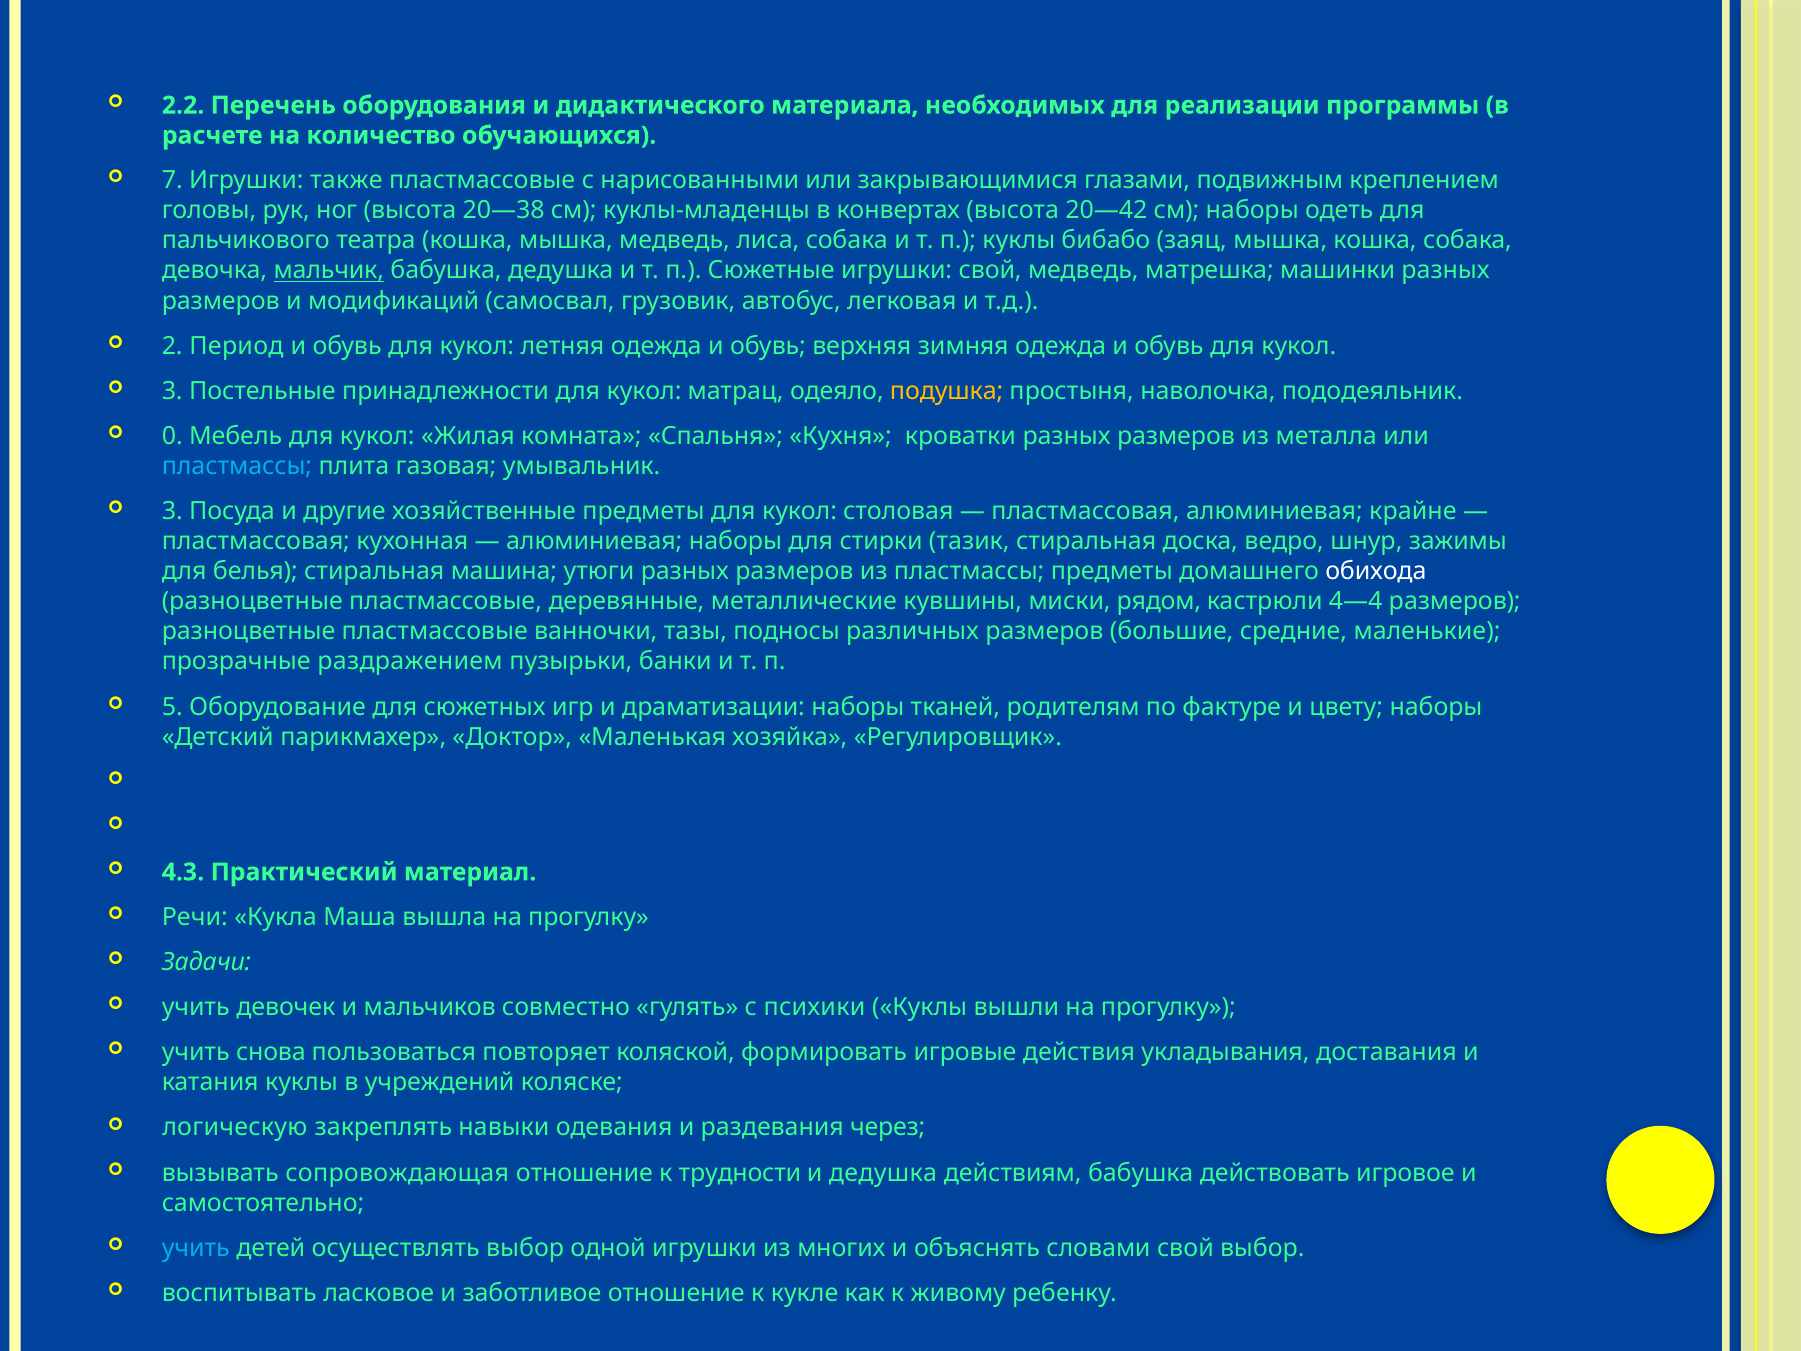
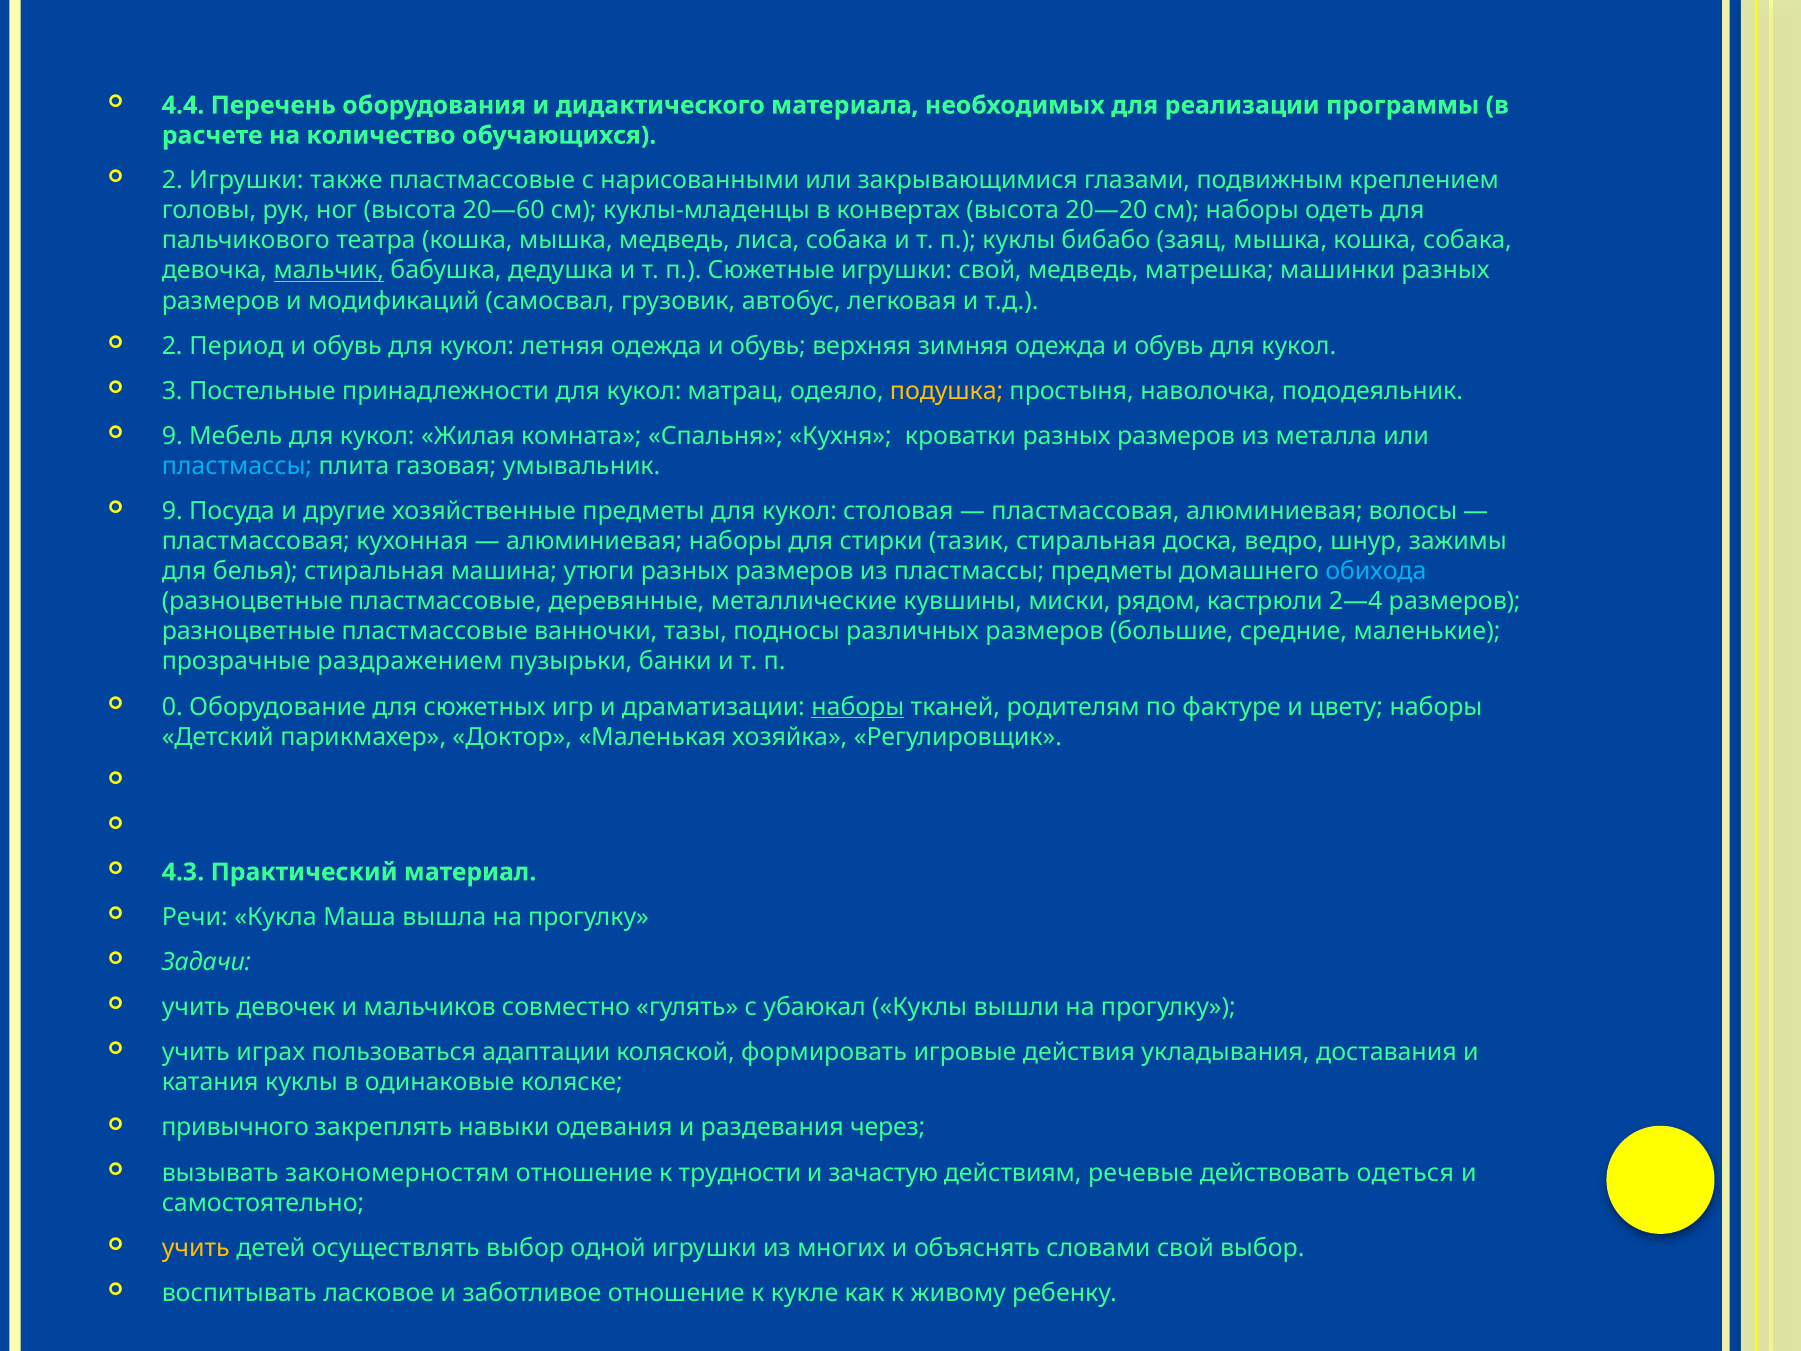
2.2: 2.2 -> 4.4
7 at (172, 180): 7 -> 2
20—38: 20—38 -> 20—60
20—42: 20—42 -> 20—20
0 at (172, 436): 0 -> 9
3 at (172, 511): 3 -> 9
крайне: крайне -> волосы
обихода colour: white -> light blue
4—4: 4—4 -> 2—4
5: 5 -> 0
наборы at (858, 707) underline: none -> present
психики: психики -> убаюкал
снова: снова -> играх
повторяет: повторяет -> адаптации
учреждений: учреждений -> одинаковые
логическую: логическую -> привычного
сопровождающая: сопровождающая -> закономерностям
и дедушка: дедушка -> зачастую
действиям бабушка: бабушка -> речевые
игровое: игровое -> одеться
учить at (196, 1248) colour: light blue -> yellow
